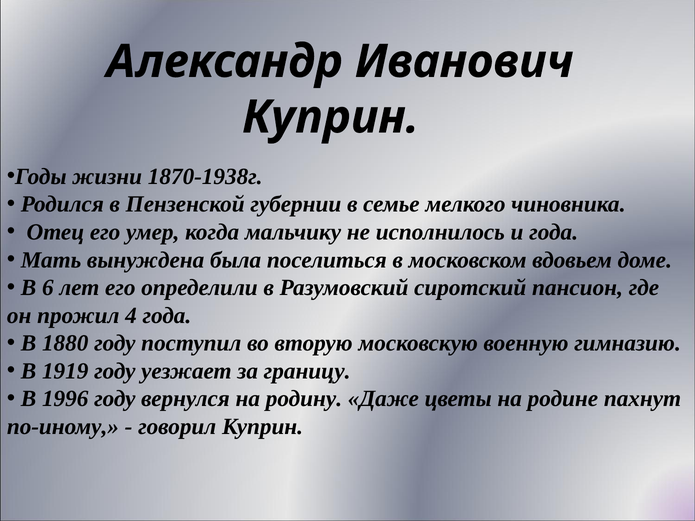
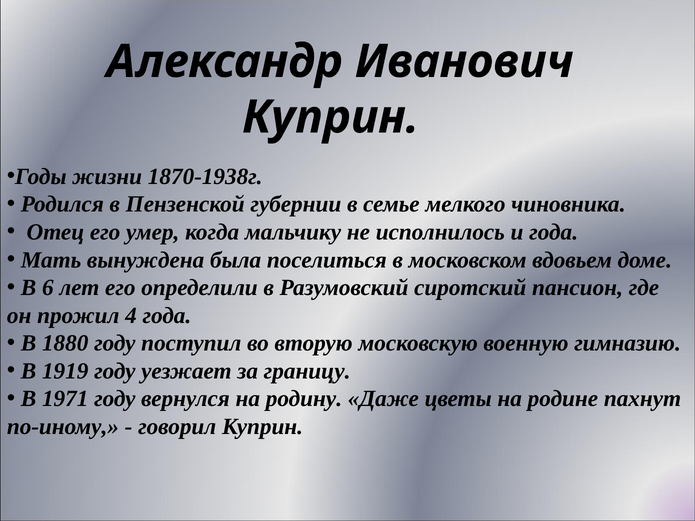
1996: 1996 -> 1971
